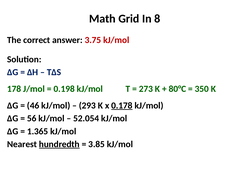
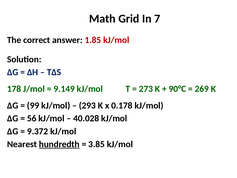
8: 8 -> 7
3.75: 3.75 -> 1.85
0.198: 0.198 -> 9.149
80°C: 80°C -> 90°C
350: 350 -> 269
46: 46 -> 99
0.178 underline: present -> none
52.054: 52.054 -> 40.028
1.365: 1.365 -> 9.372
